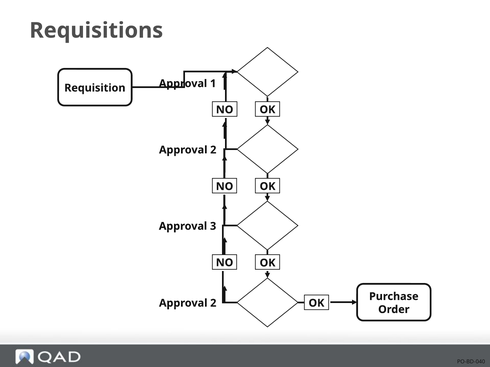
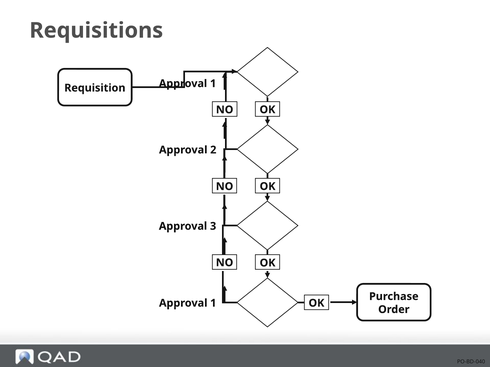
2 at (213, 303): 2 -> 1
